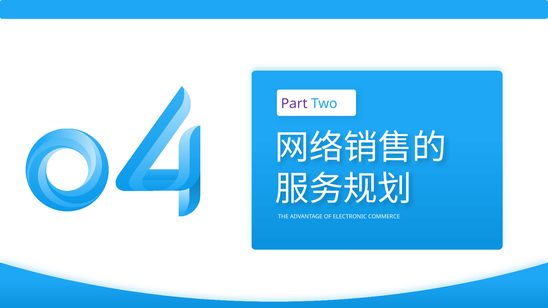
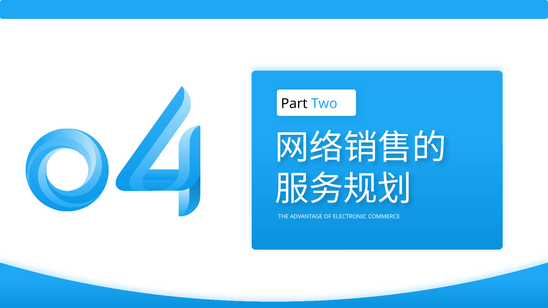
Part colour: purple -> black
